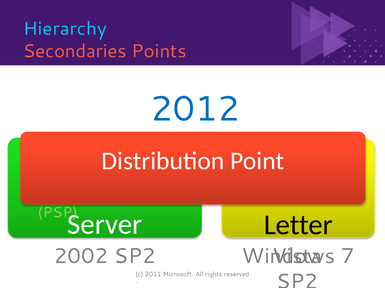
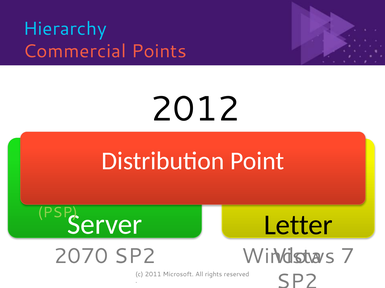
Secondaries: Secondaries -> Commercial
2012 colour: blue -> black
2002: 2002 -> 2070
